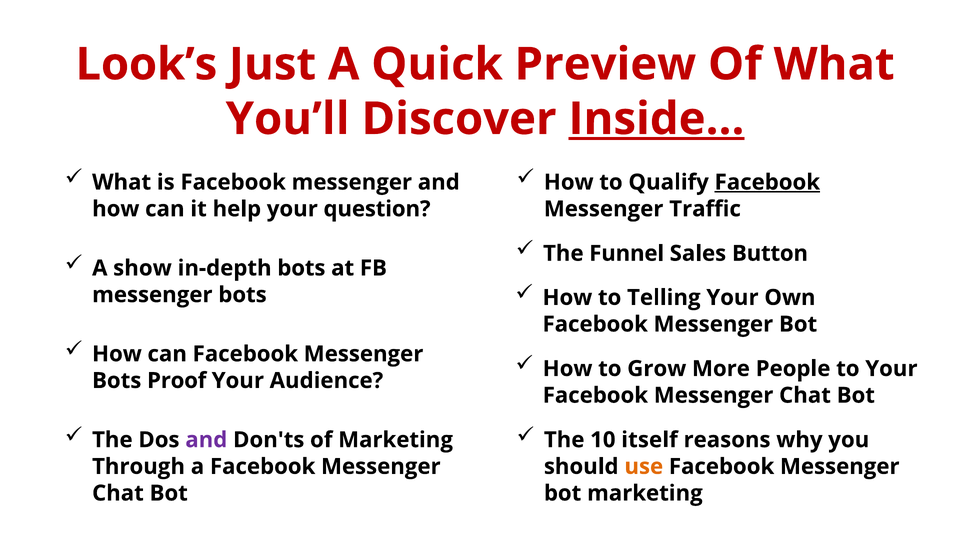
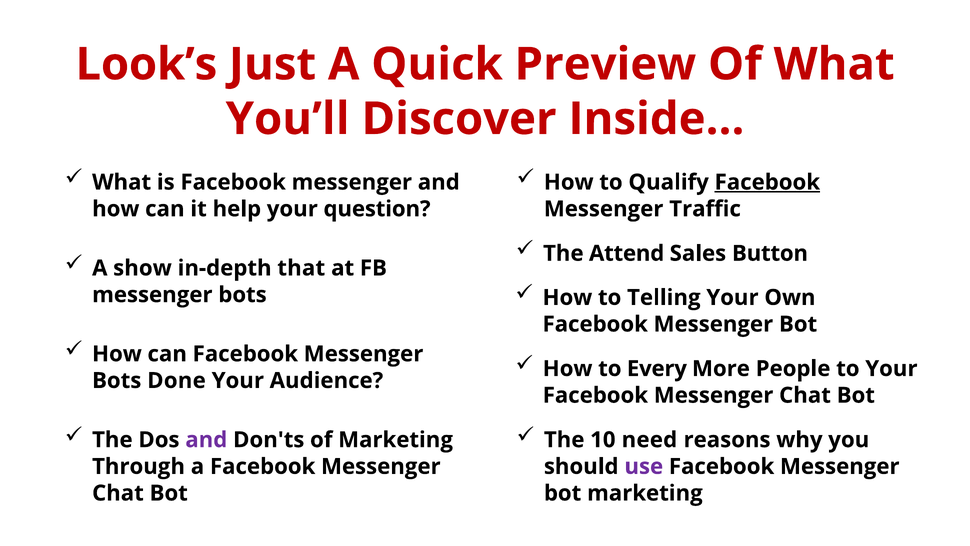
Inside underline: present -> none
Funnel: Funnel -> Attend
in-depth bots: bots -> that
Grow: Grow -> Every
Proof: Proof -> Done
itself: itself -> need
use colour: orange -> purple
